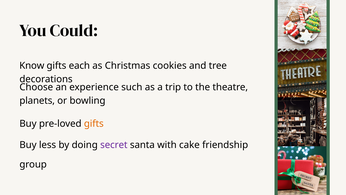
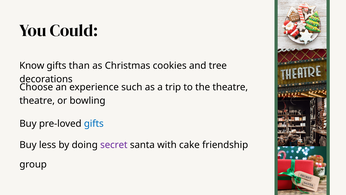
each: each -> than
planets at (37, 101): planets -> theatre
gifts at (94, 123) colour: orange -> blue
